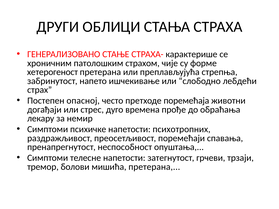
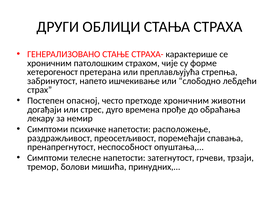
претходе поремећаја: поремећаја -> хроничним
психотропних: психотропних -> расположење
мишића претерана: претерана -> принудних
